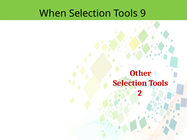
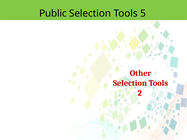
When: When -> Public
9: 9 -> 5
